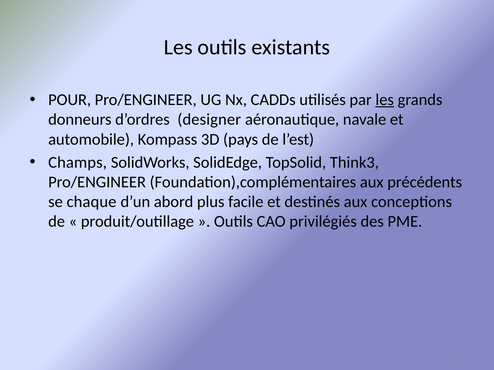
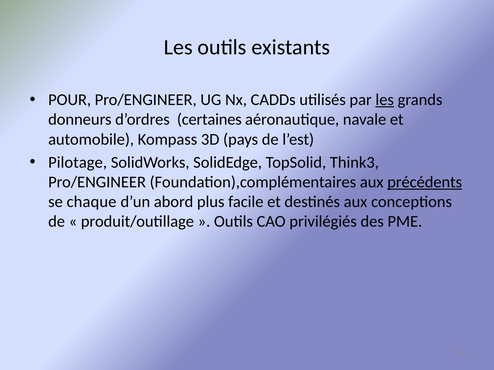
designer: designer -> certaines
Champs: Champs -> Pilotage
précédents underline: none -> present
